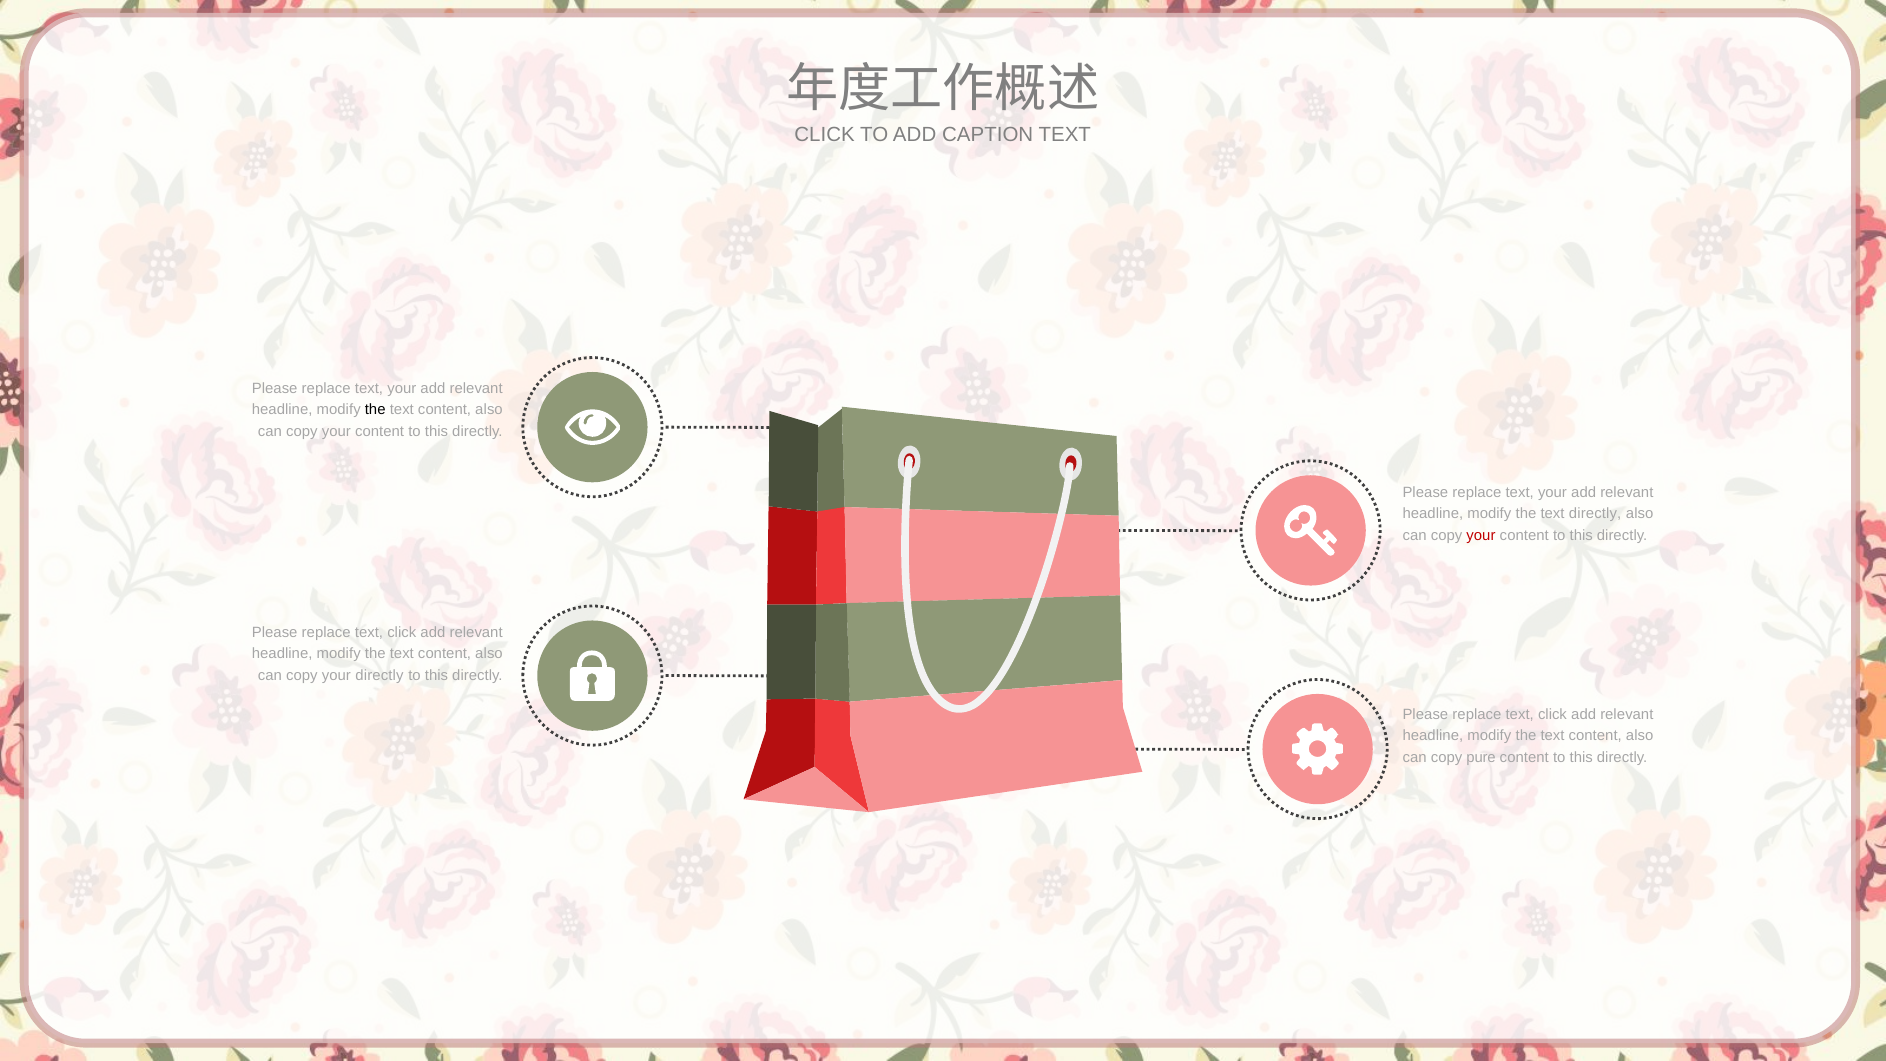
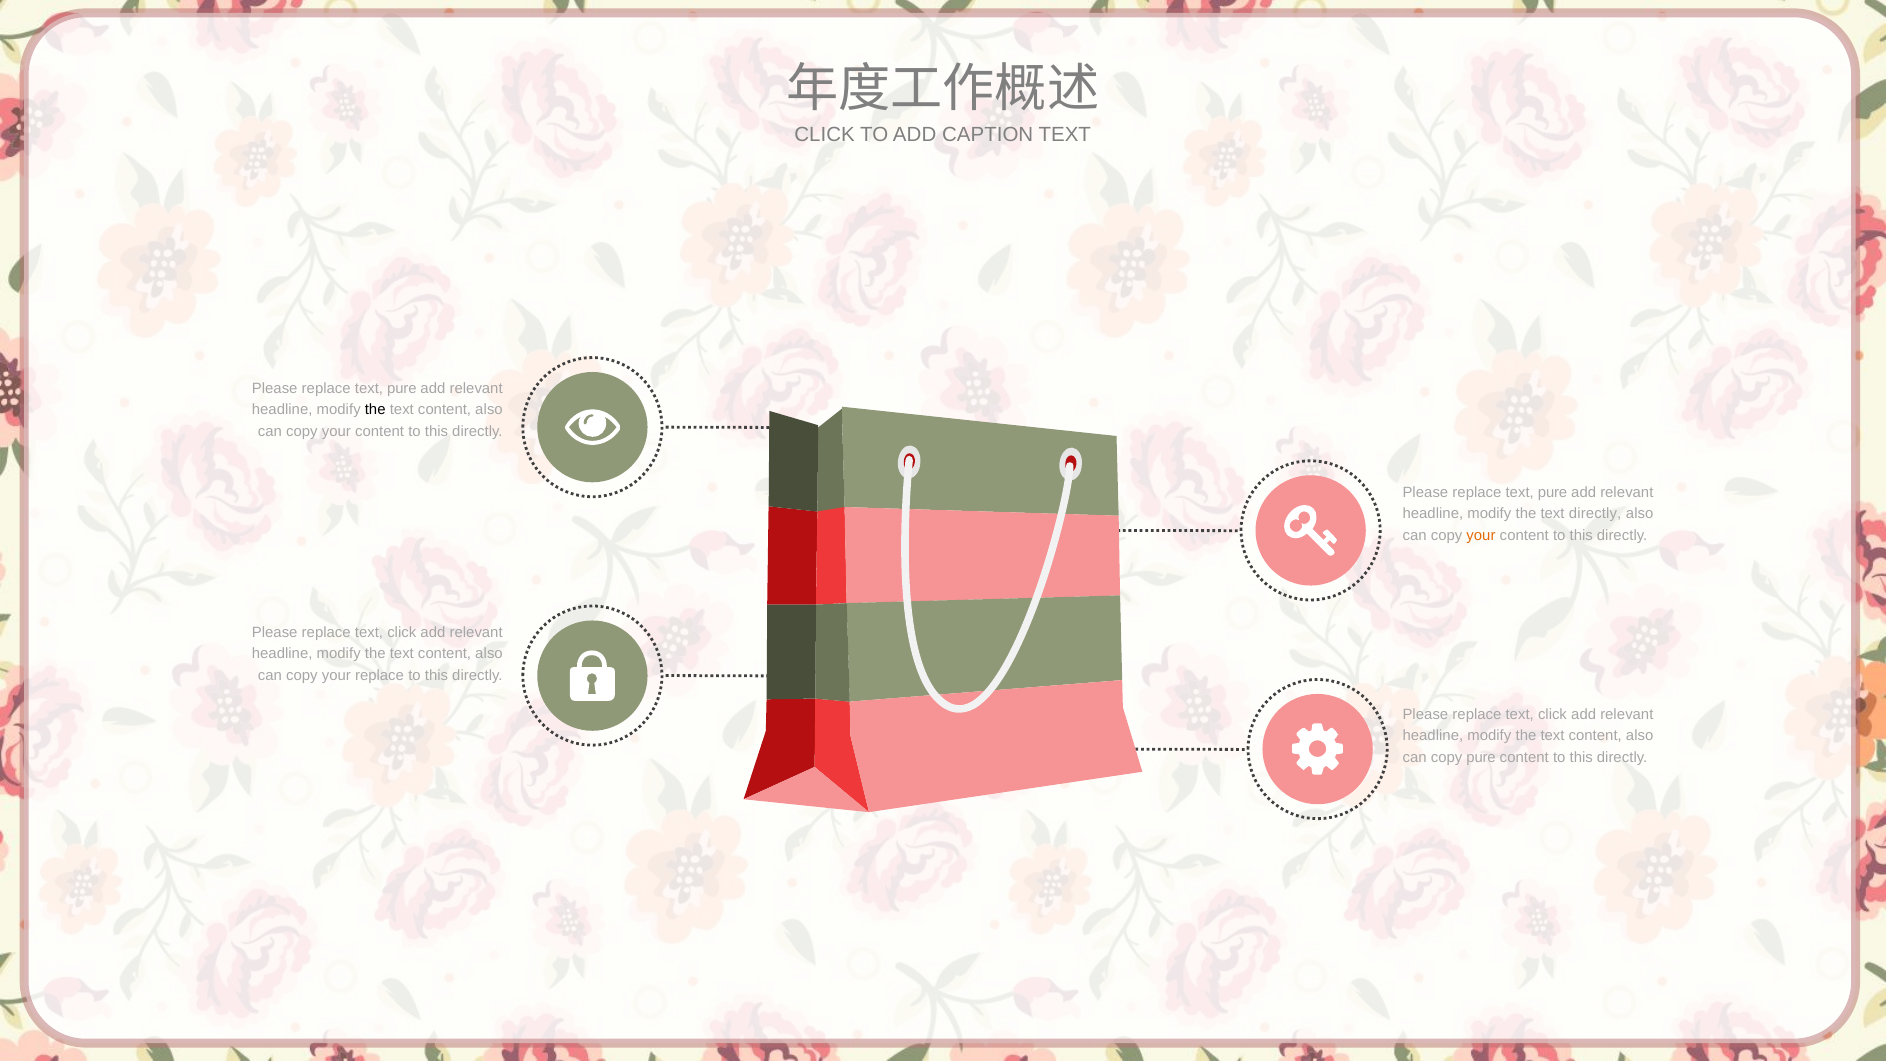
your at (402, 388): your -> pure
your at (1552, 493): your -> pure
your at (1481, 535) colour: red -> orange
your directly: directly -> replace
